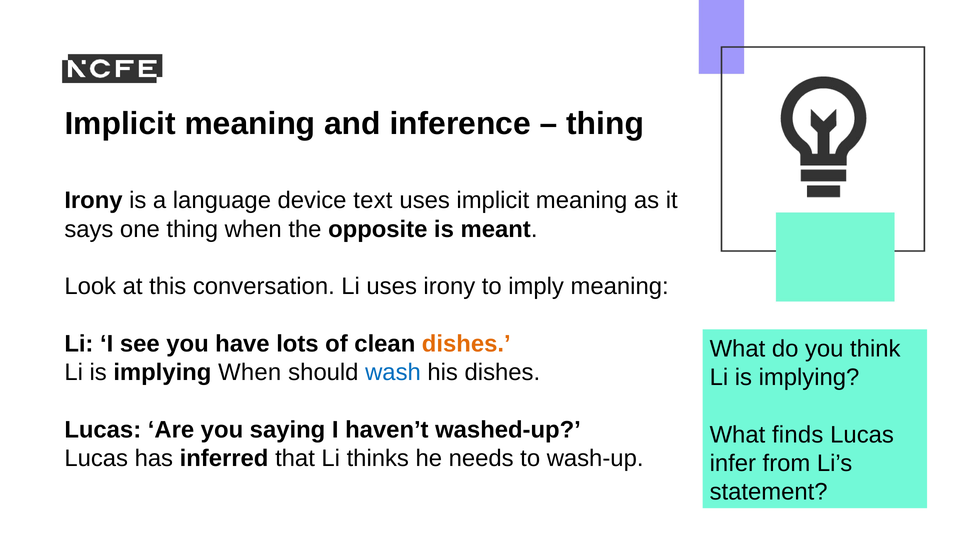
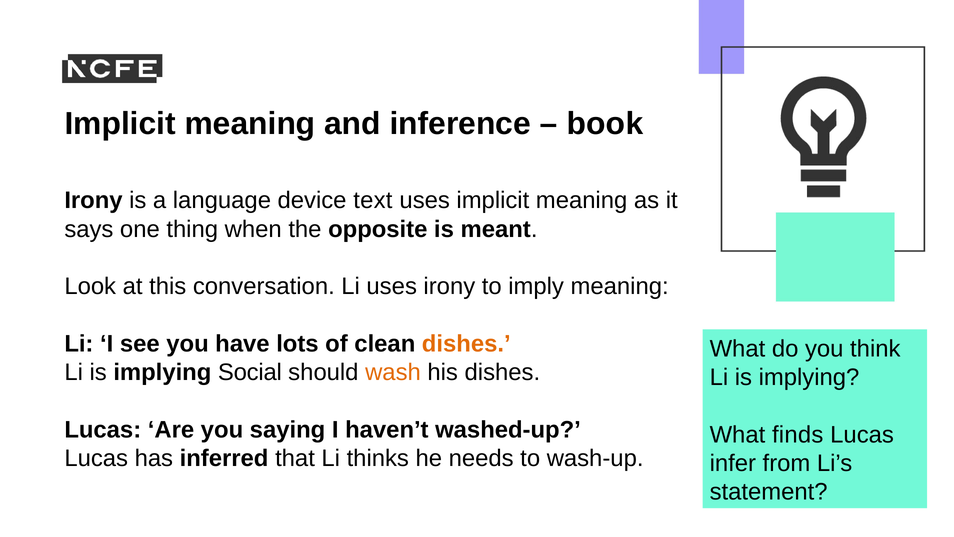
thing at (605, 124): thing -> book
implying When: When -> Social
wash colour: blue -> orange
